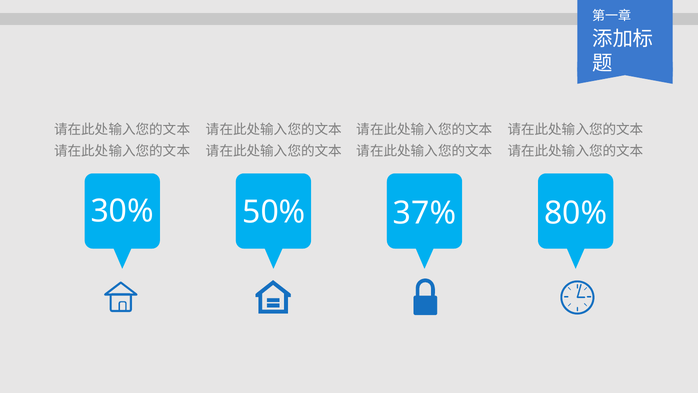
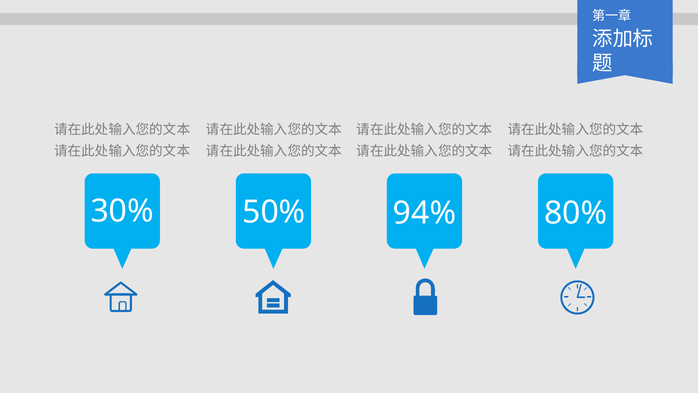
37%: 37% -> 94%
